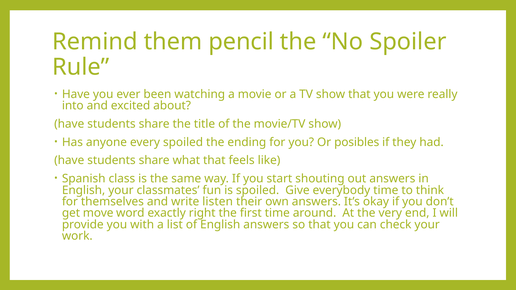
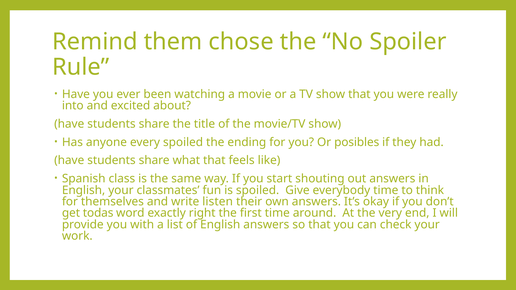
pencil: pencil -> chose
move: move -> todas
